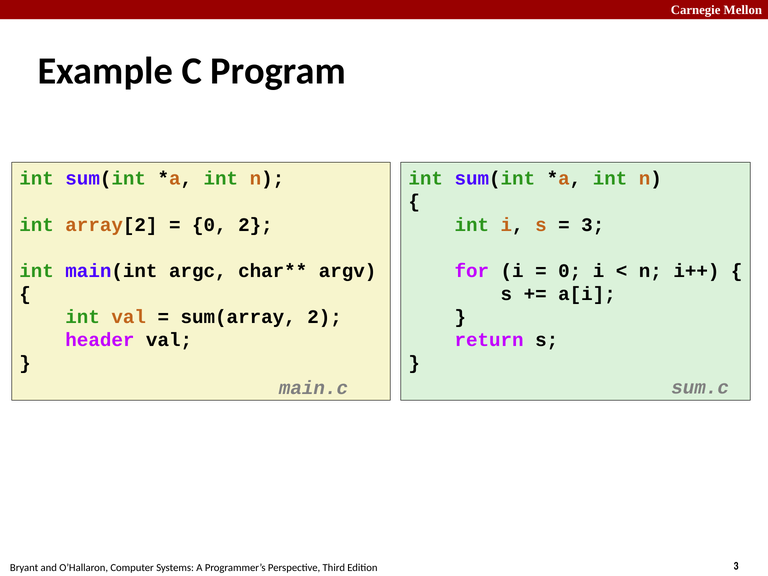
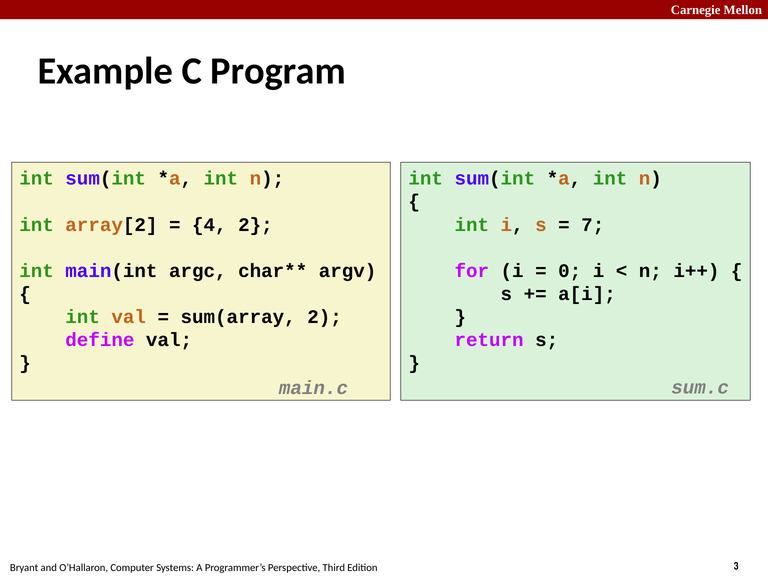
0 at (209, 225): 0 -> 4
3 at (593, 225): 3 -> 7
header: header -> define
